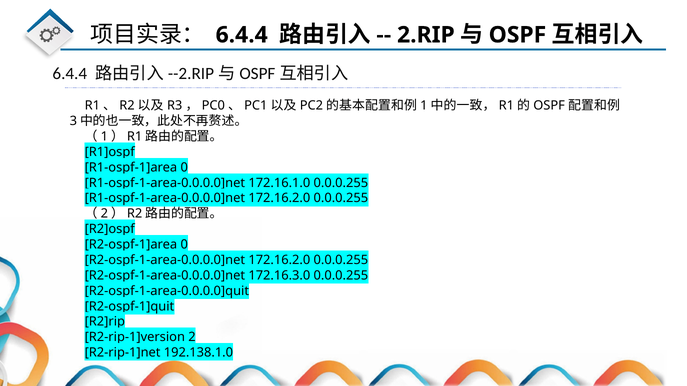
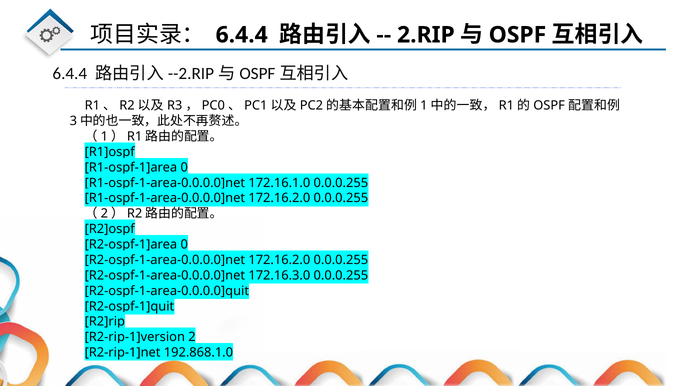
192.138.1.0: 192.138.1.0 -> 192.868.1.0
